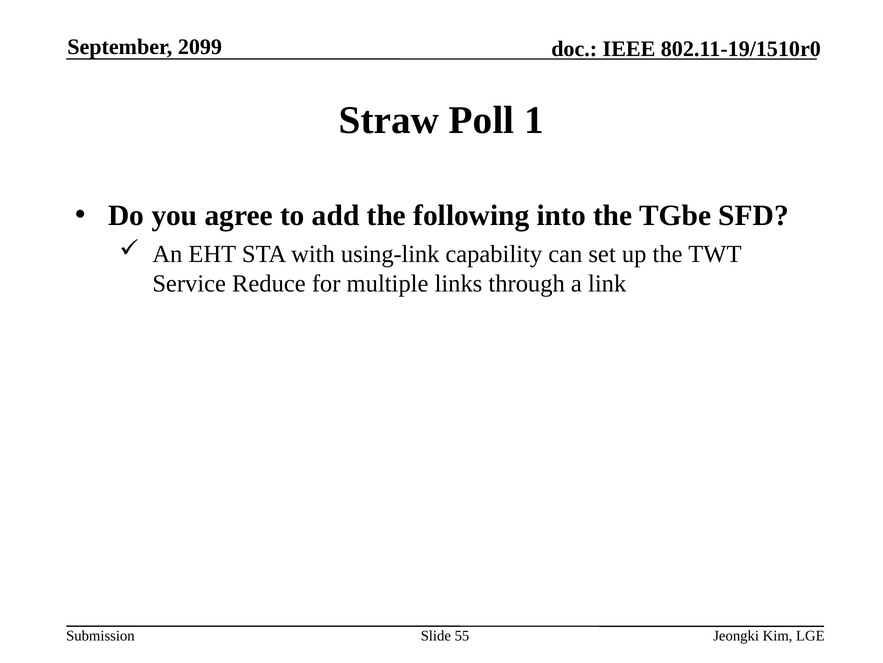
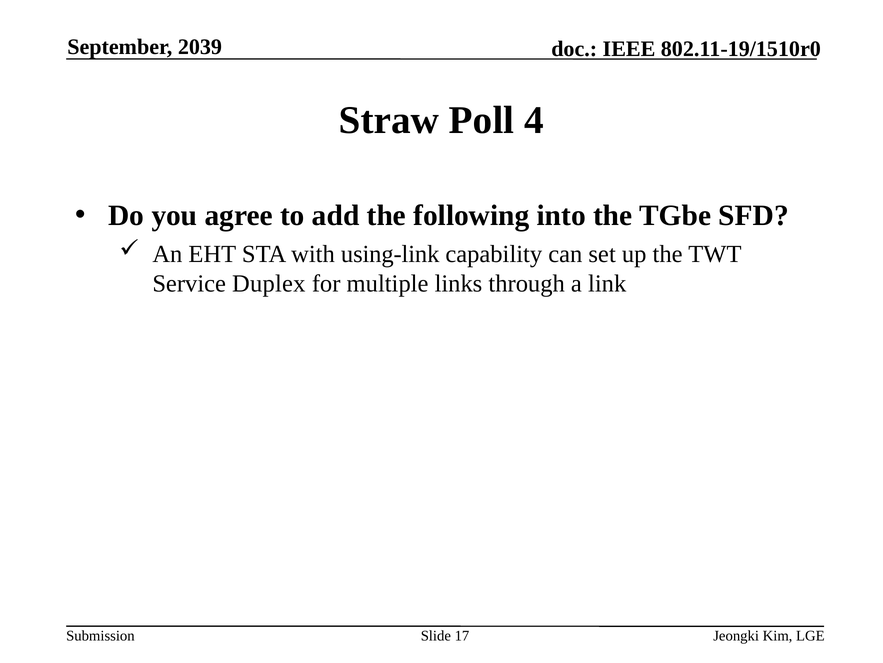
2099: 2099 -> 2039
1: 1 -> 4
Reduce: Reduce -> Duplex
55: 55 -> 17
